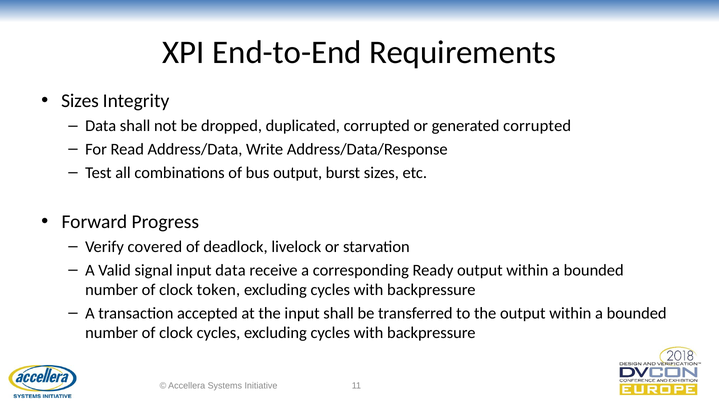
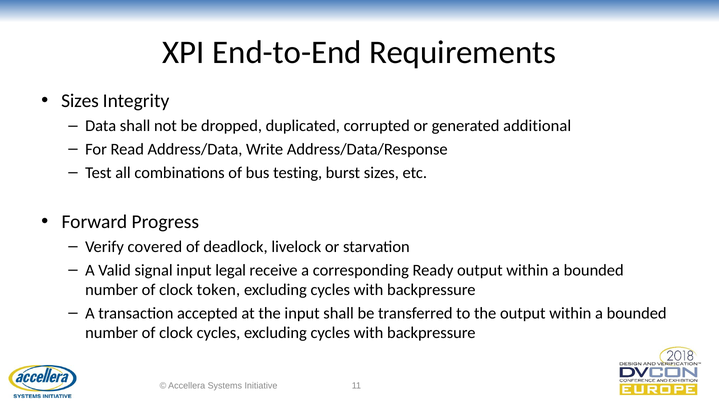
generated corrupted: corrupted -> additional
bus output: output -> testing
input data: data -> legal
